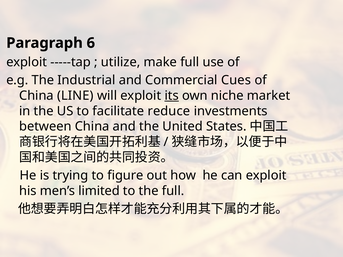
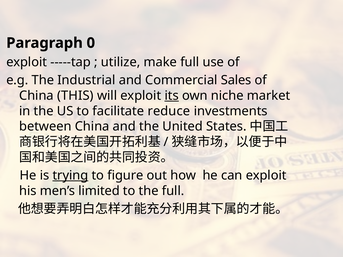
6: 6 -> 0
Cues: Cues -> Sales
LINE: LINE -> THIS
trying underline: none -> present
